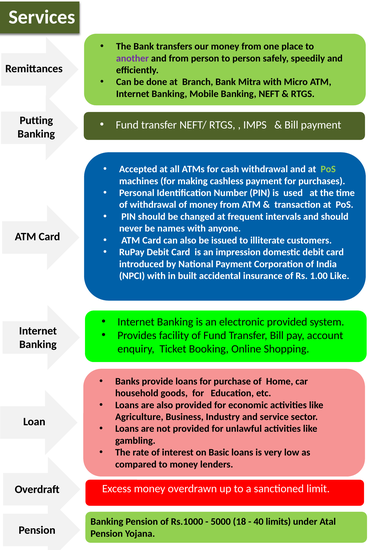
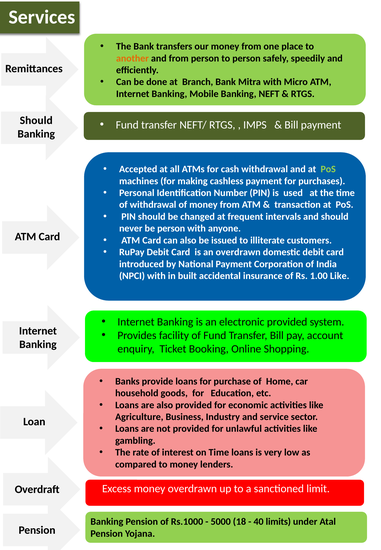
another colour: purple -> orange
Putting at (36, 120): Putting -> Should
be names: names -> person
an impression: impression -> overdrawn
on Basic: Basic -> Time
